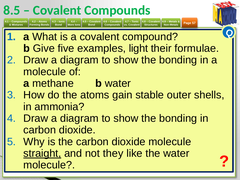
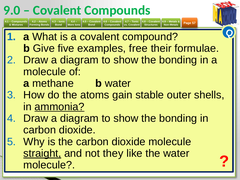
8.5: 8.5 -> 9.0
light: light -> free
ammonia underline: none -> present
